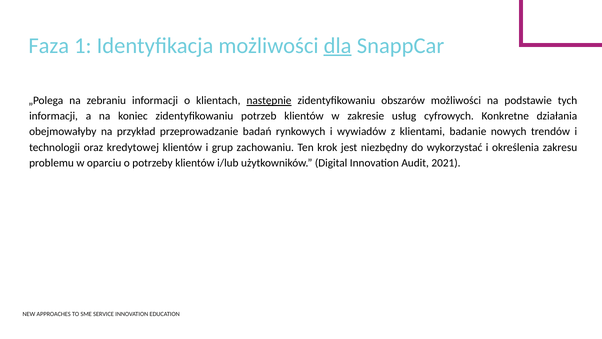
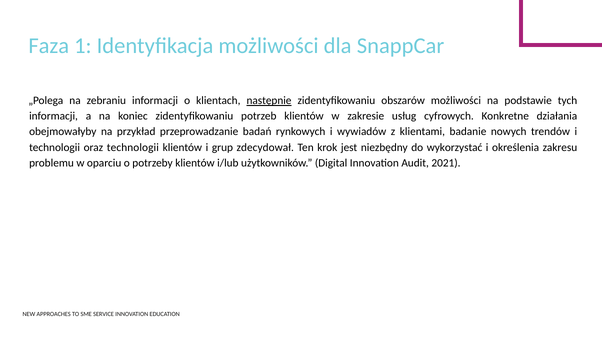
dla underline: present -> none
oraz kredytowej: kredytowej -> technologii
zachowaniu: zachowaniu -> zdecydował
